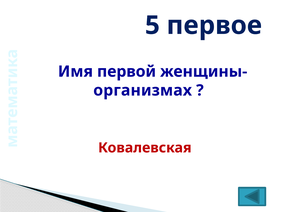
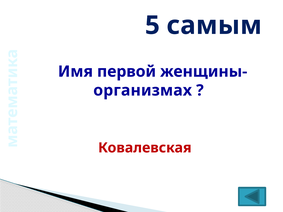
первое: первое -> самым
